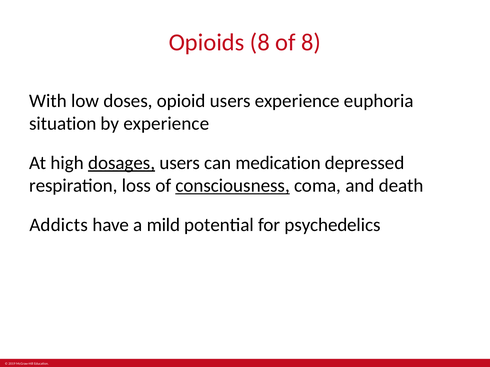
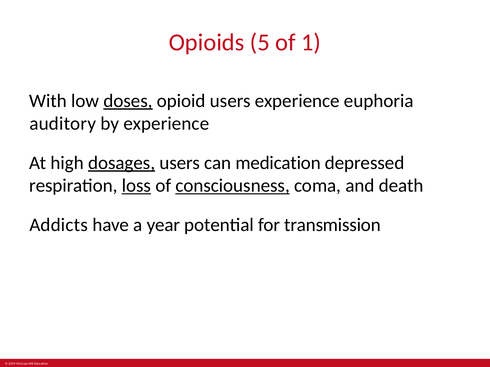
Opioids 8: 8 -> 5
of 8: 8 -> 1
doses underline: none -> present
situation: situation -> auditory
loss underline: none -> present
mild: mild -> year
psychedelics: psychedelics -> transmission
